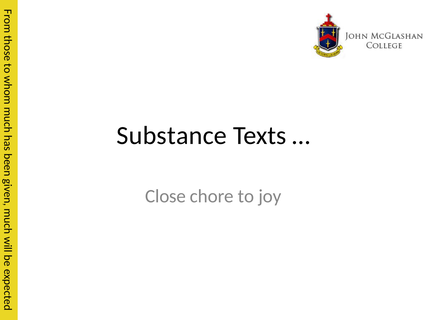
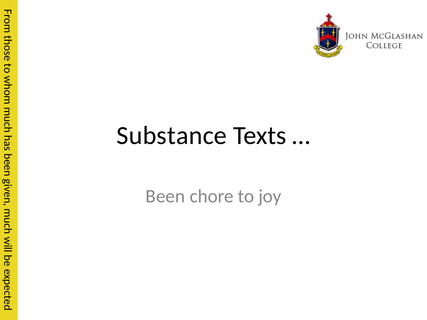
Close: Close -> Been
